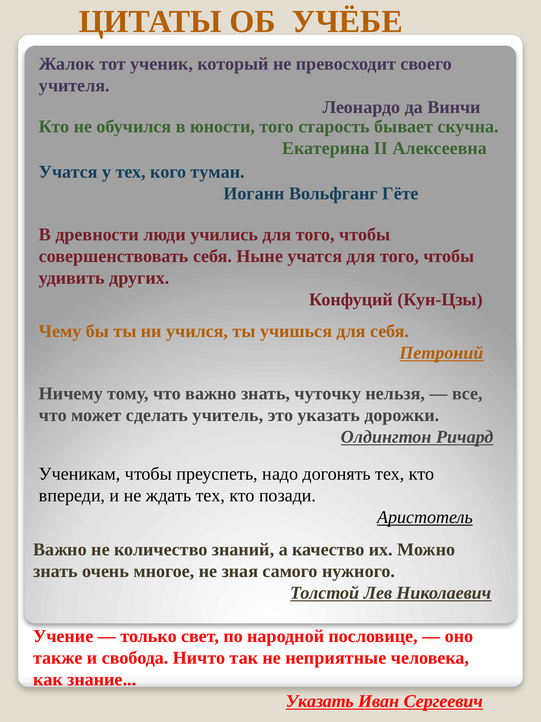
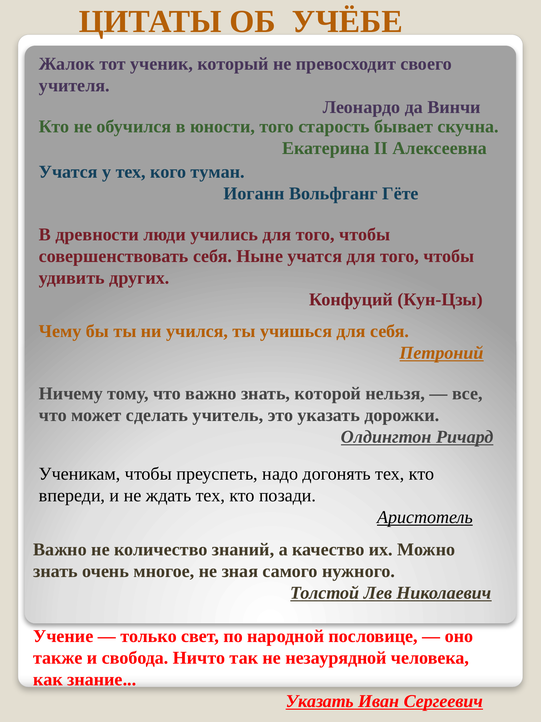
чуточку: чуточку -> которой
неприятные: неприятные -> незаурядной
